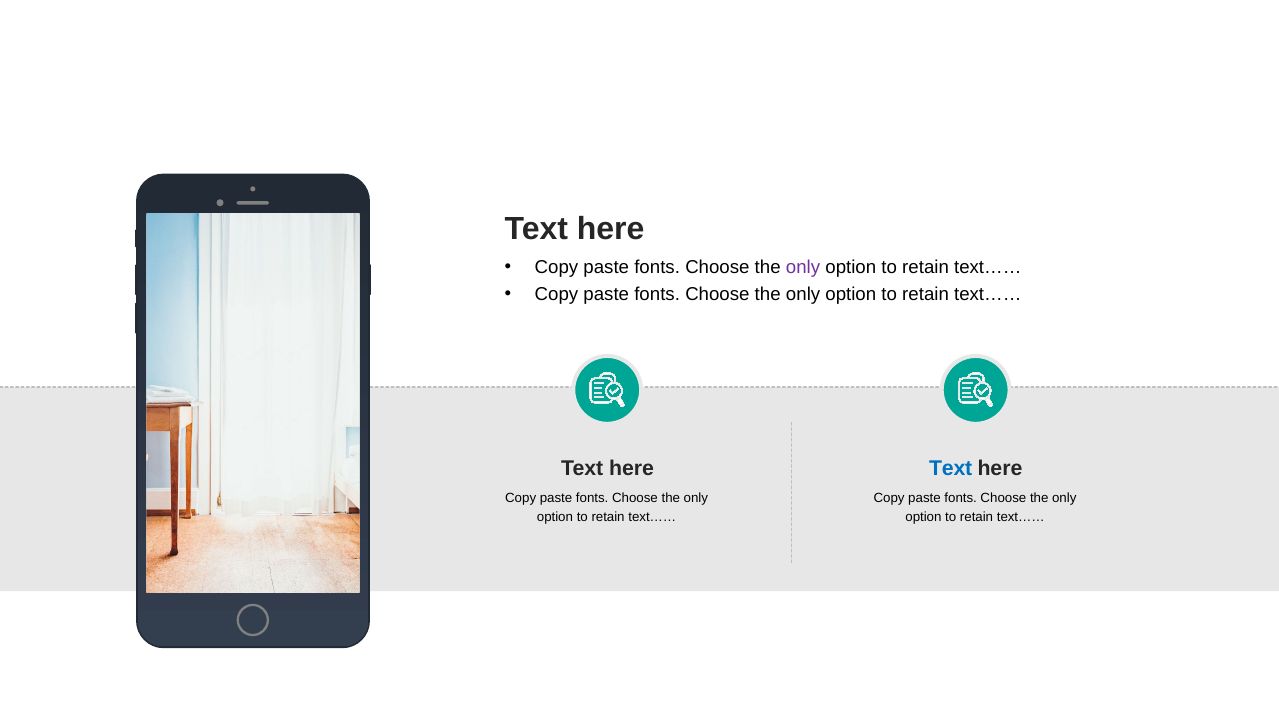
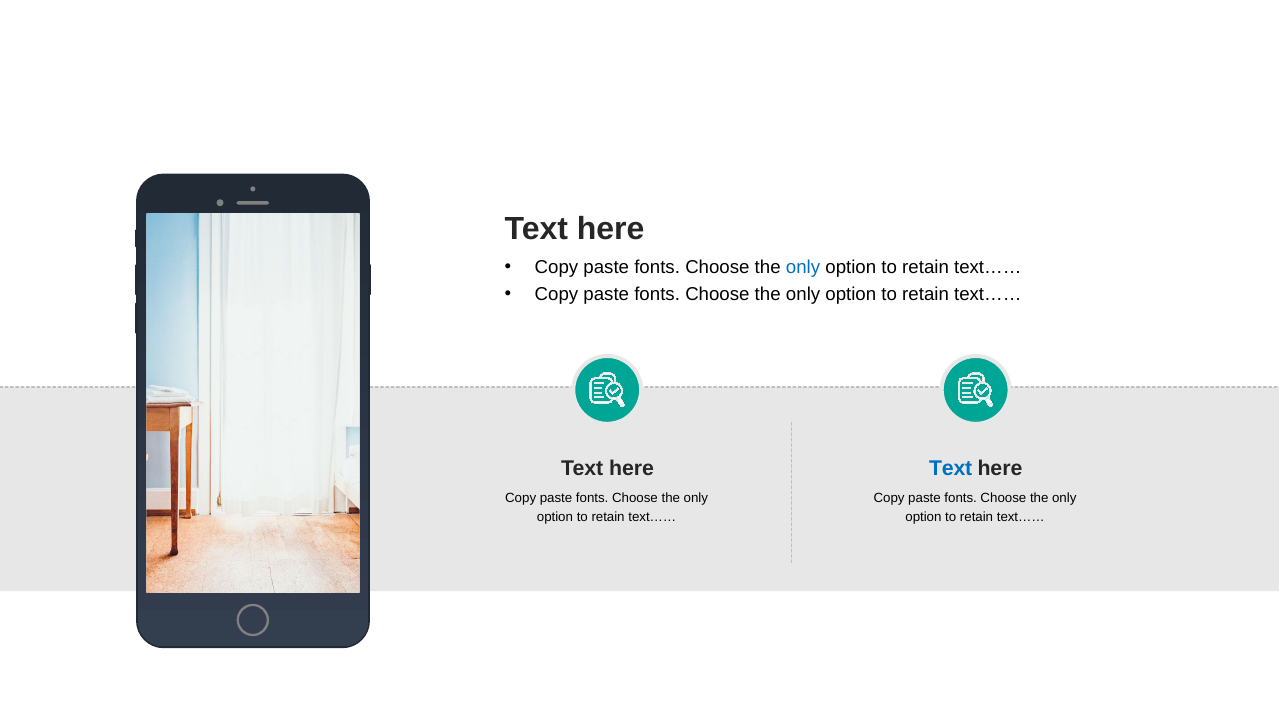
only at (803, 268) colour: purple -> blue
